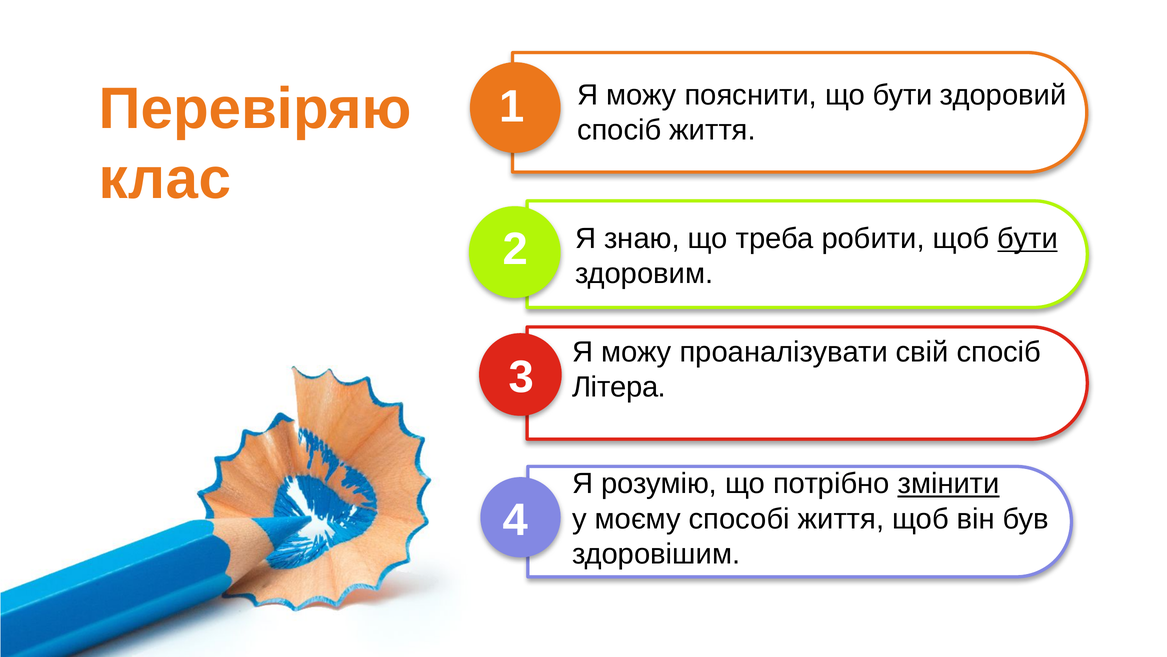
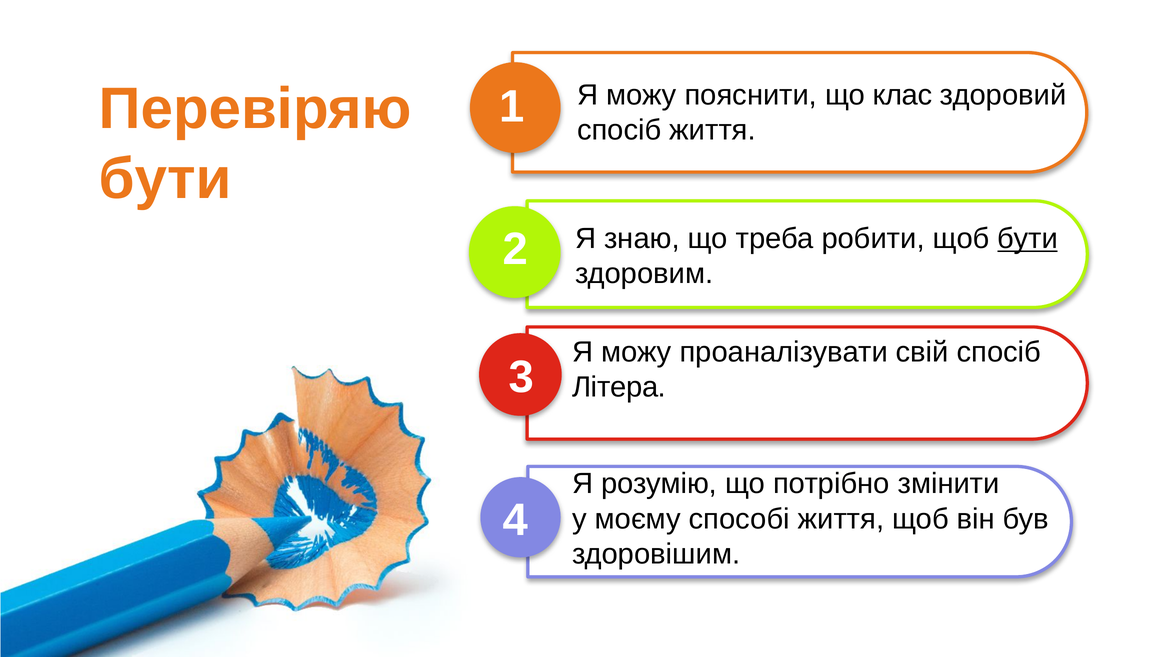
що бути: бути -> клас
клас at (165, 179): клас -> бути
змінити underline: present -> none
